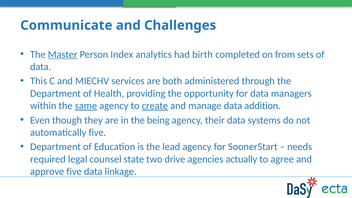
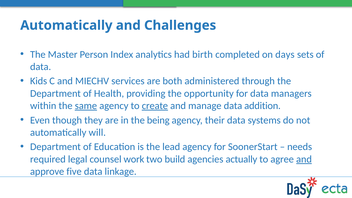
Communicate at (66, 25): Communicate -> Automatically
Master underline: present -> none
from: from -> days
This: This -> Kids
automatically five: five -> will
state: state -> work
drive: drive -> build
and at (304, 159) underline: none -> present
